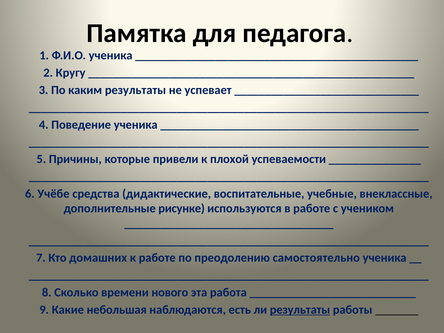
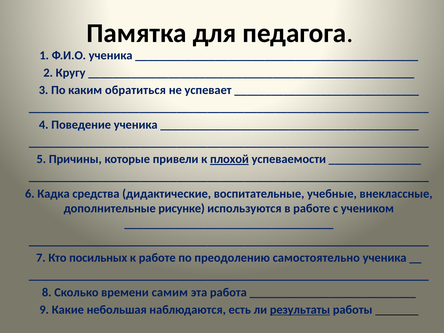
каким результаты: результаты -> обратиться
плохой underline: none -> present
Учёбе: Учёбе -> Кадка
домашних: домашних -> посильных
нового: нового -> самим
